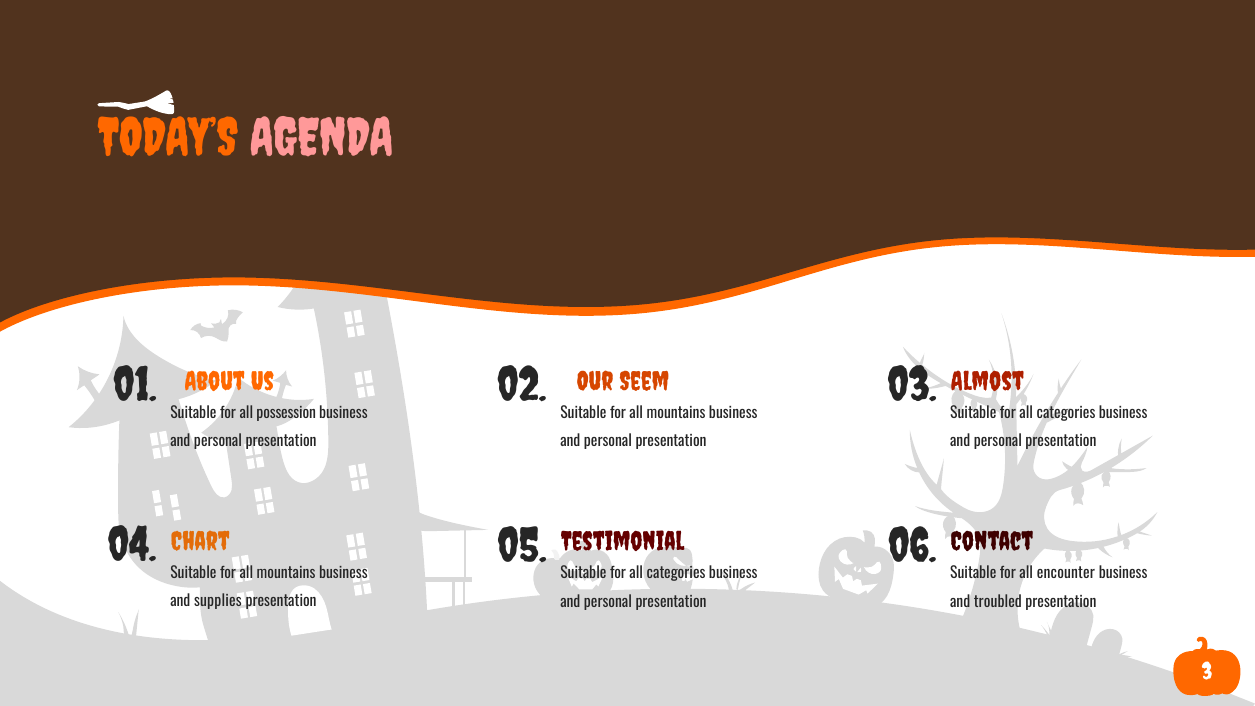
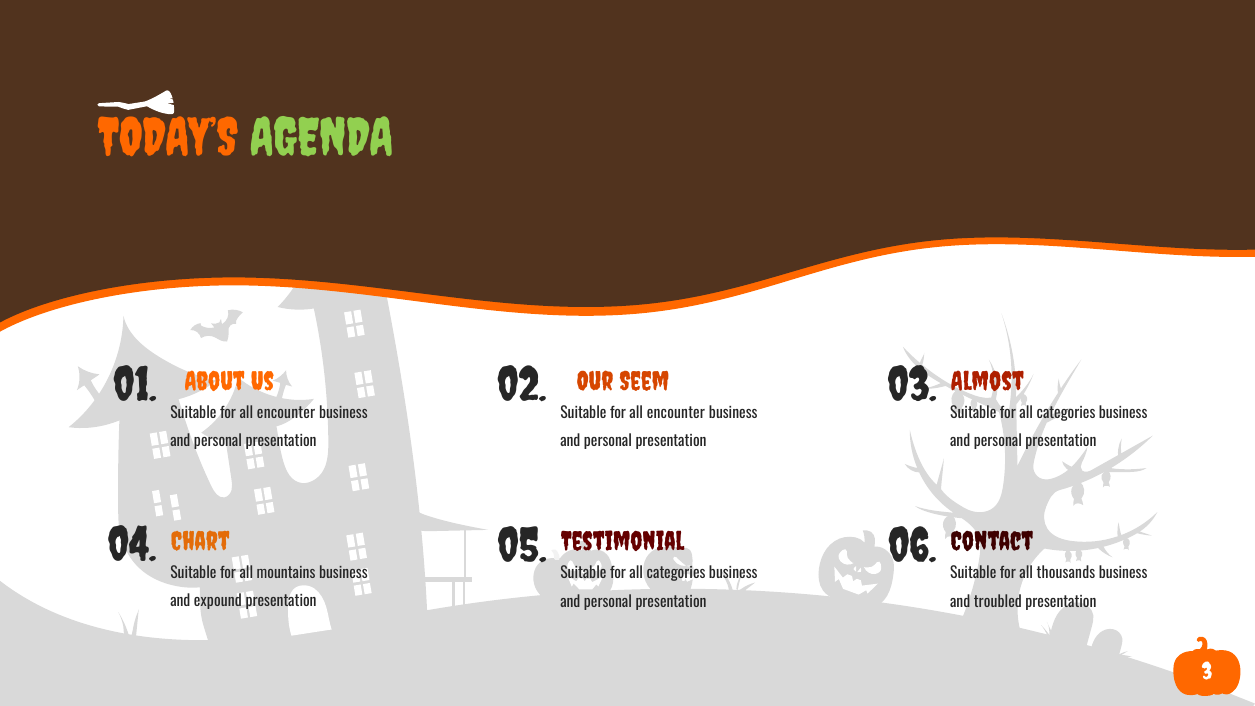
AGENDA colour: pink -> light green
possession at (286, 413): possession -> encounter
mountains at (676, 413): mountains -> encounter
encounter: encounter -> thousands
supplies: supplies -> expound
